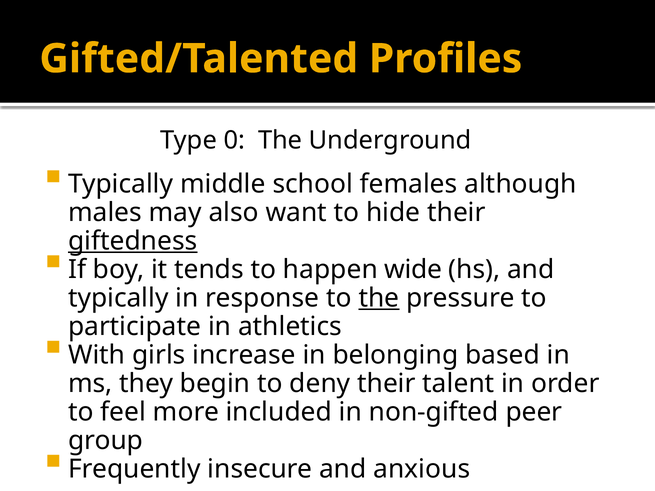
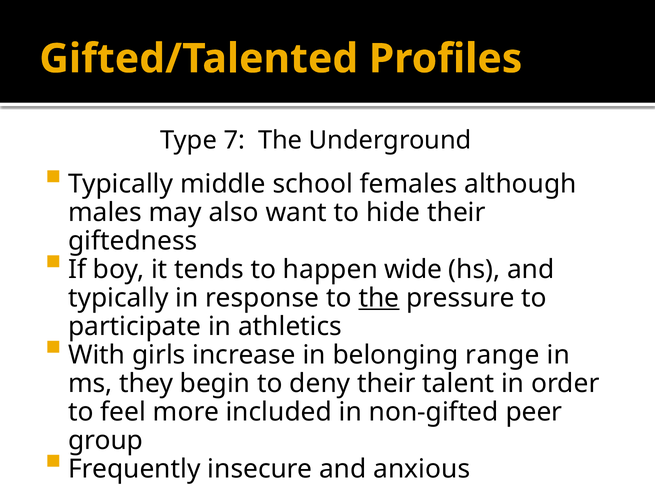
0: 0 -> 7
giftedness underline: present -> none
based: based -> range
